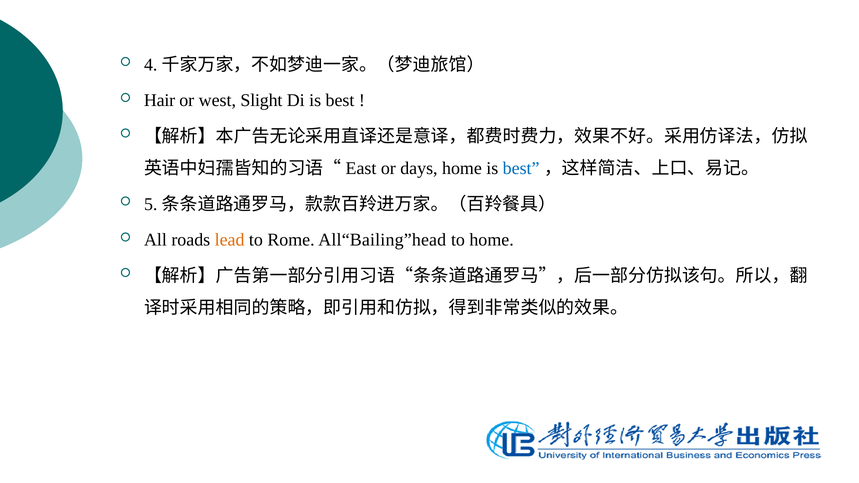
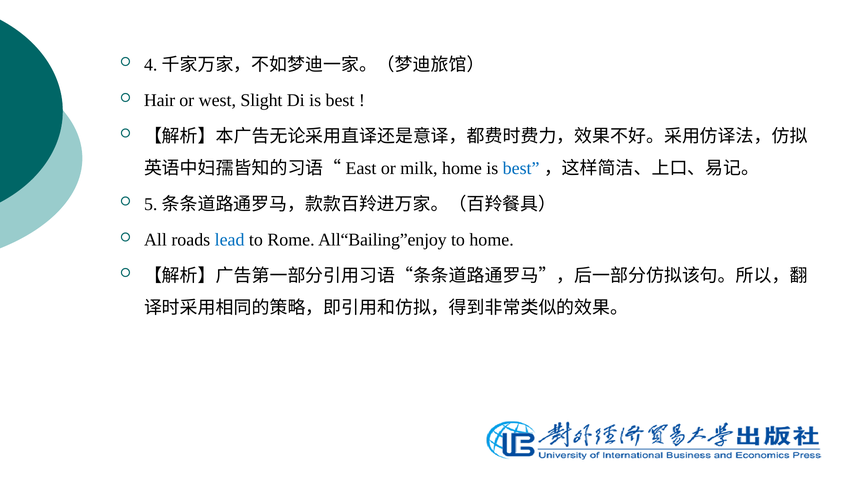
days: days -> milk
lead colour: orange -> blue
All“Bailing”head: All“Bailing”head -> All“Bailing”enjoy
